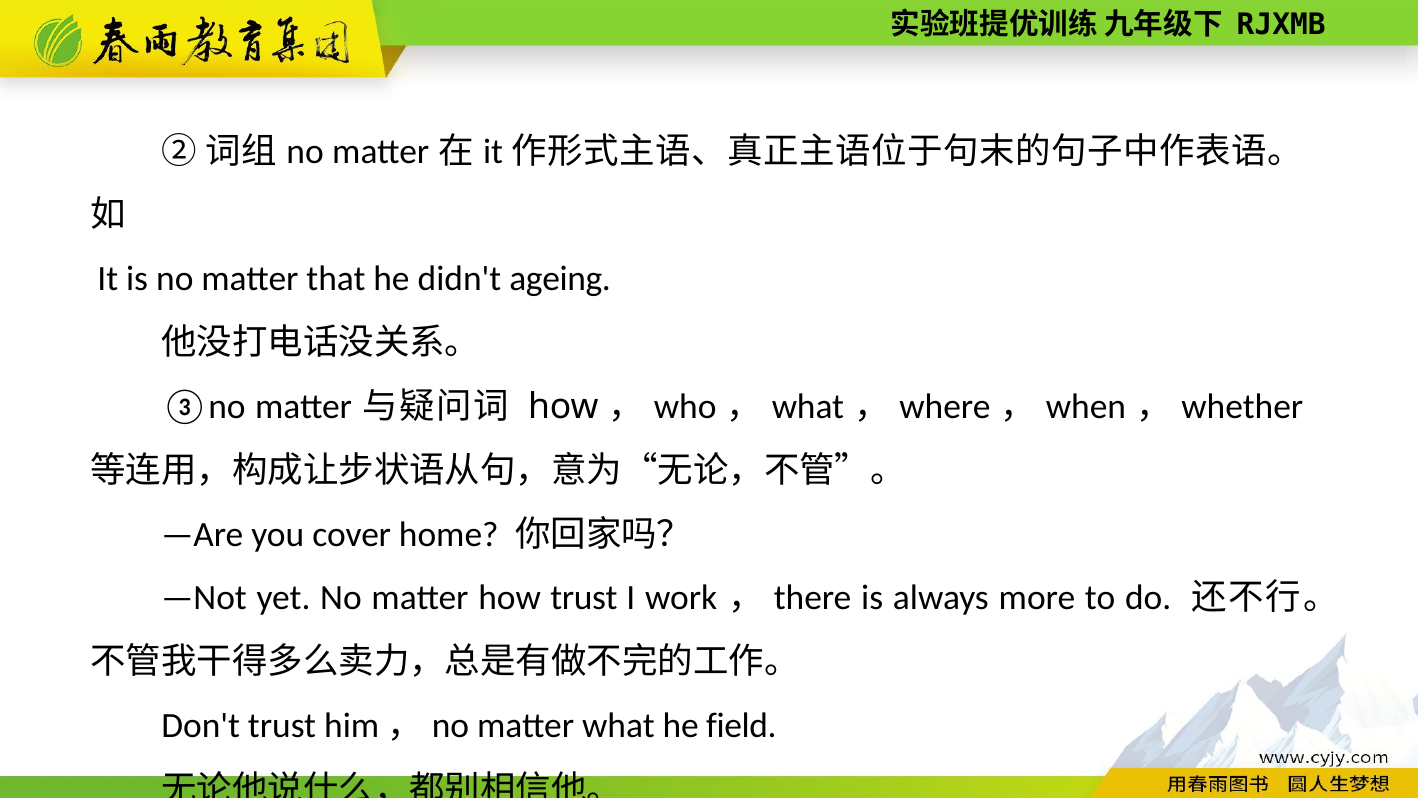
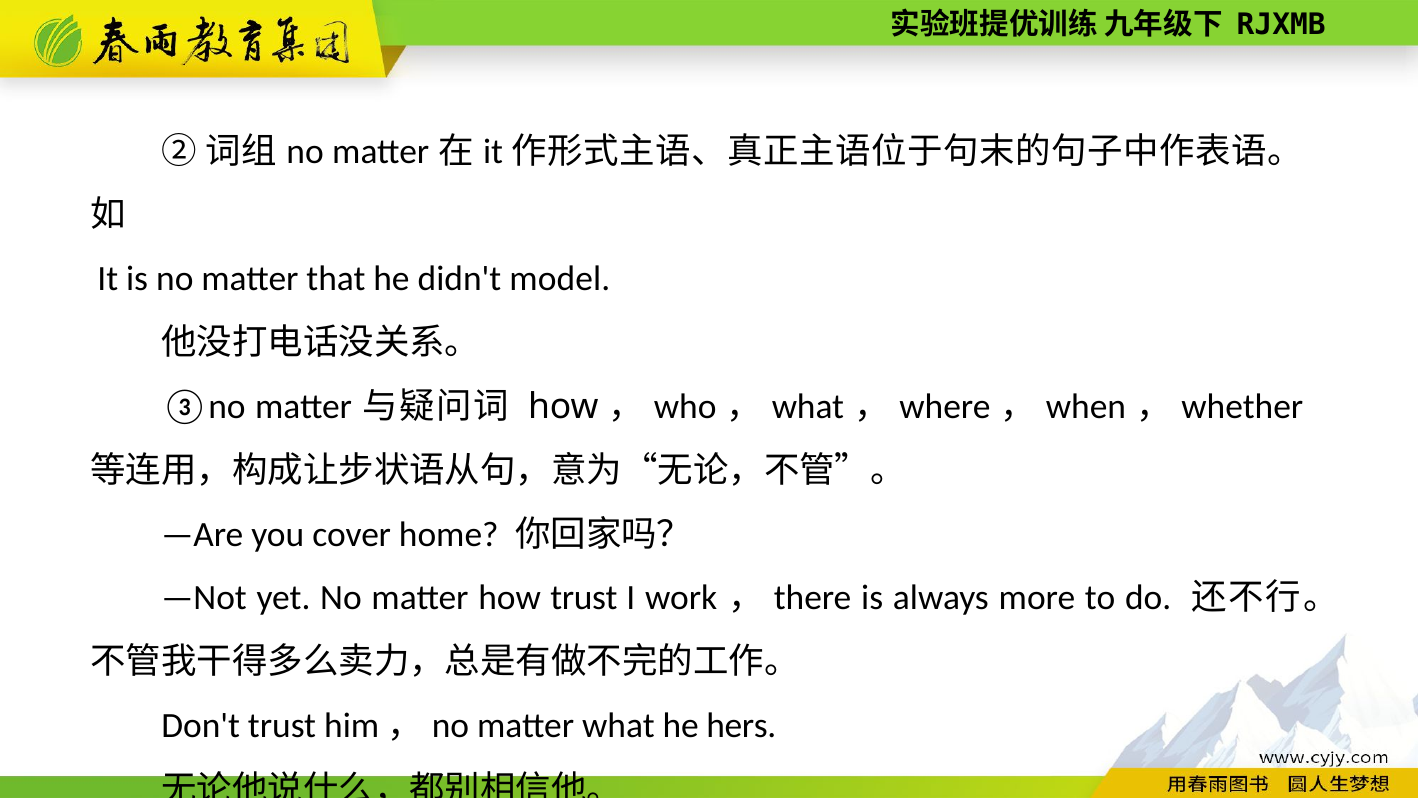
ageing: ageing -> model
field: field -> hers
